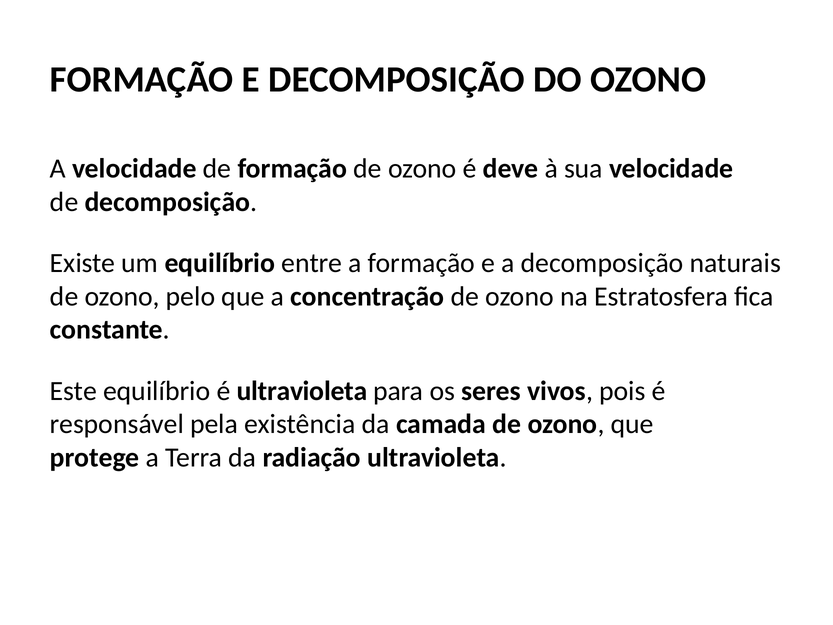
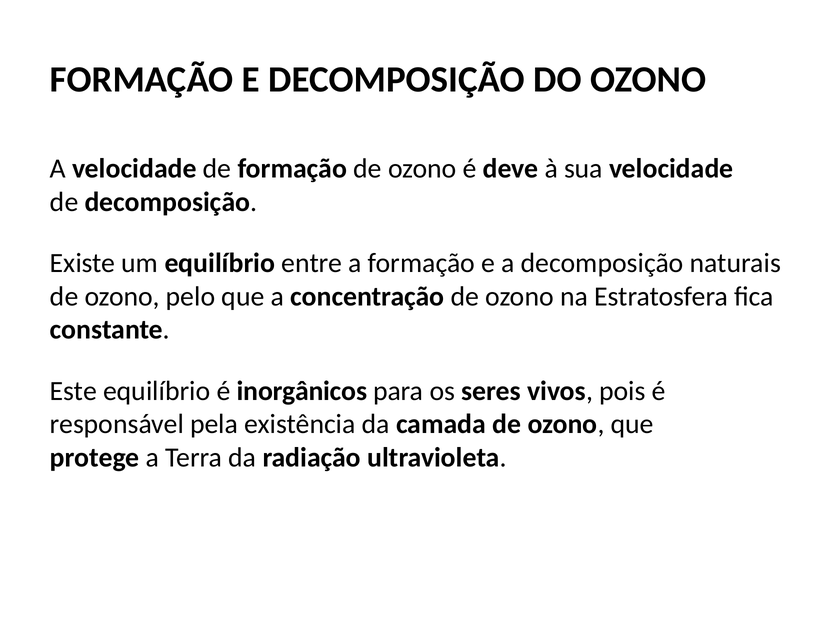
é ultravioleta: ultravioleta -> inorgânicos
